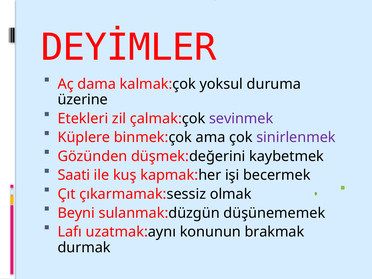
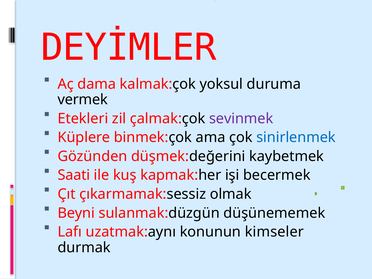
üzerine: üzerine -> vermek
sinirlenmek colour: purple -> blue
brakmak: brakmak -> kimseler
